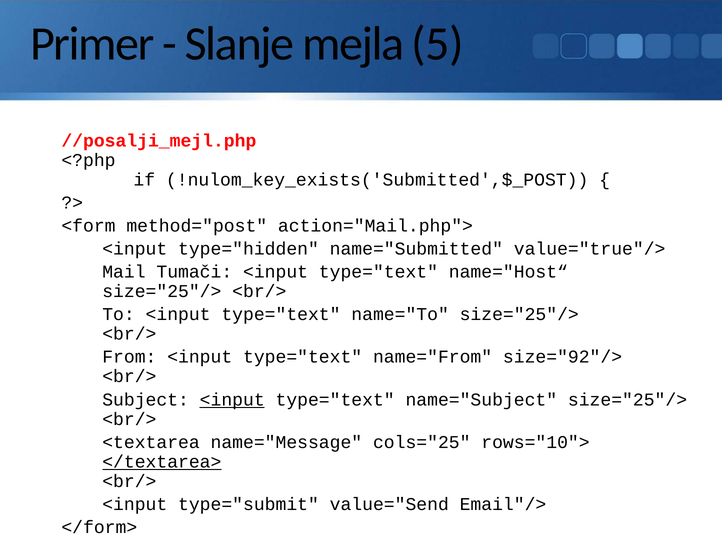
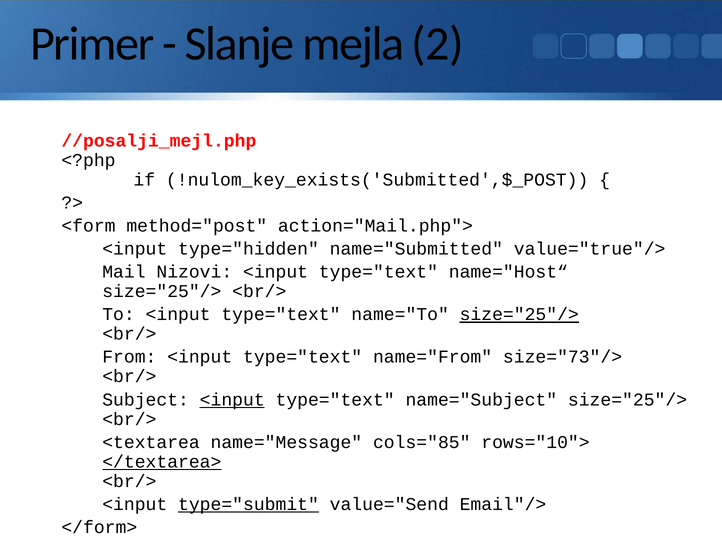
5: 5 -> 2
Tumači: Tumači -> Nizovi
size="25"/> at (519, 315) underline: none -> present
size="92"/>: size="92"/> -> size="73"/>
cols="25: cols="25 -> cols="85
type="submit underline: none -> present
